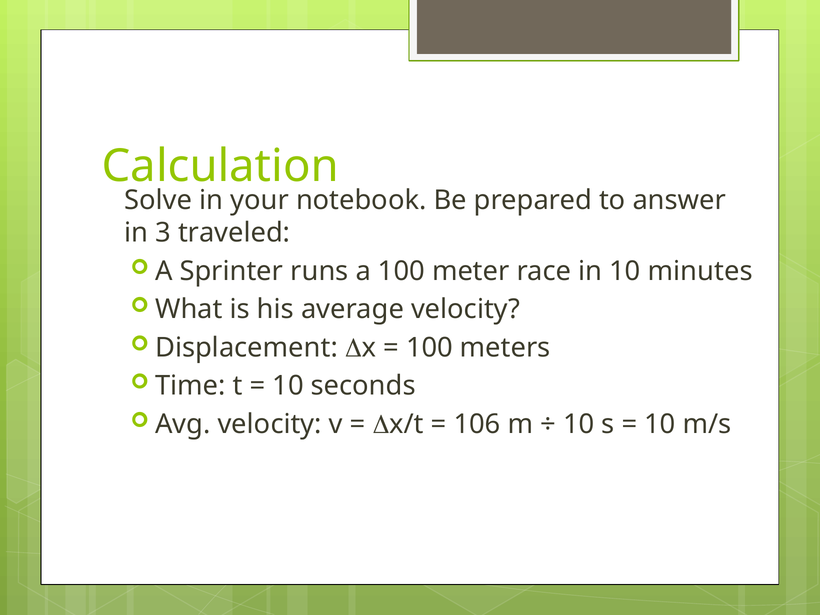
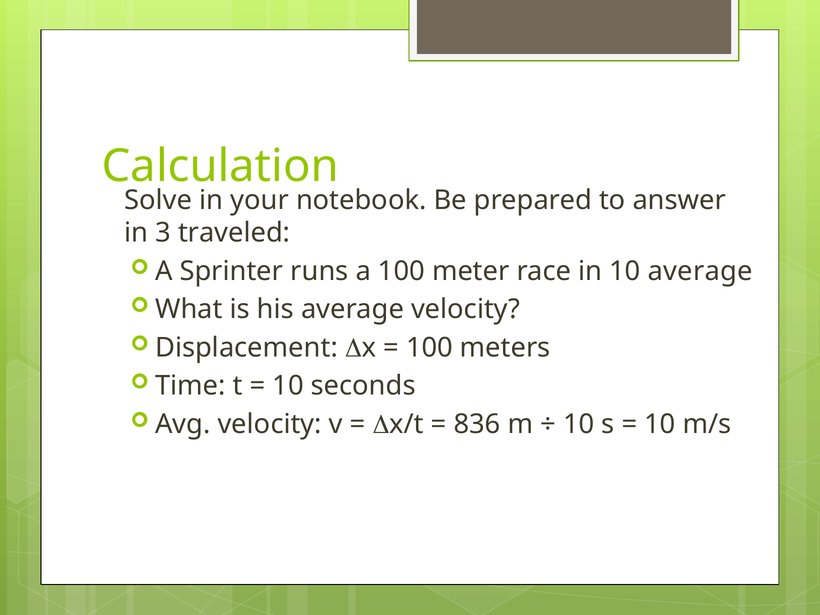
10 minutes: minutes -> average
106: 106 -> 836
